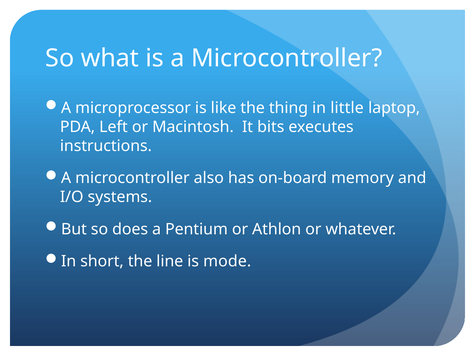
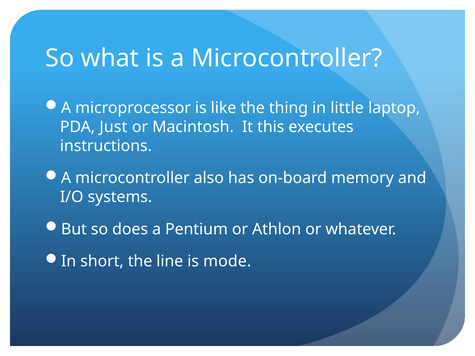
Left: Left -> Just
bits: bits -> this
